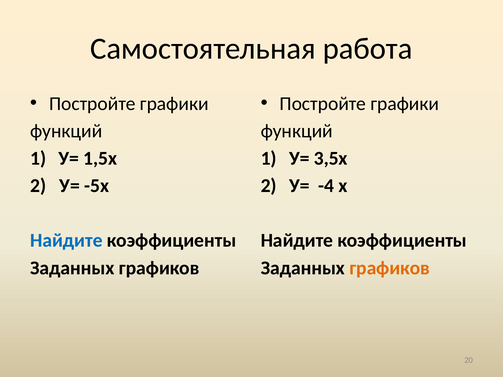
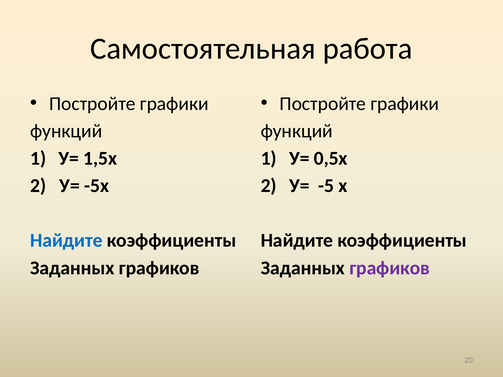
3,5х: 3,5х -> 0,5х
-4: -4 -> -5
графиков at (390, 268) colour: orange -> purple
